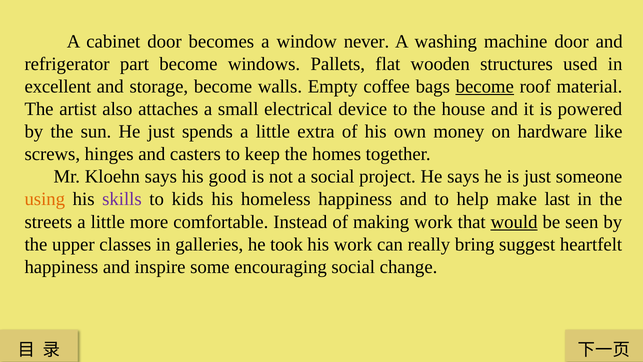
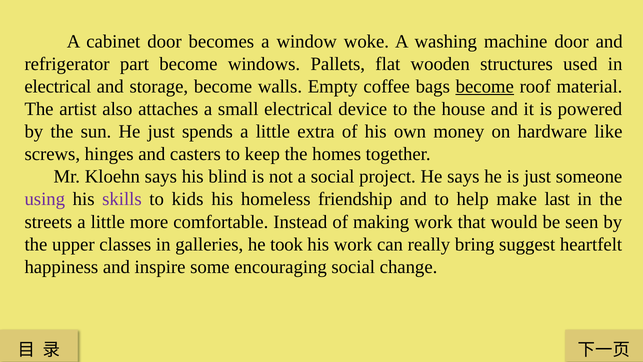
never: never -> woke
excellent at (58, 87): excellent -> electrical
good: good -> blind
using colour: orange -> purple
homeless happiness: happiness -> friendship
would underline: present -> none
